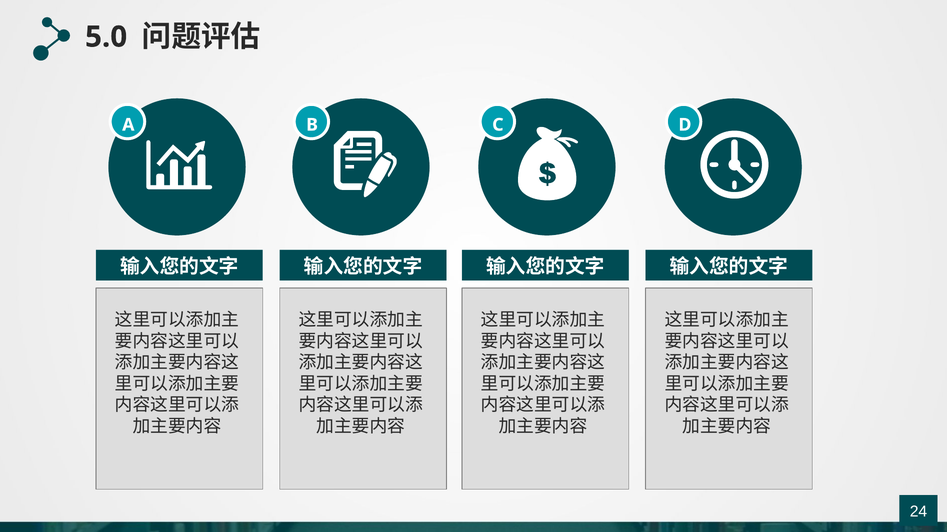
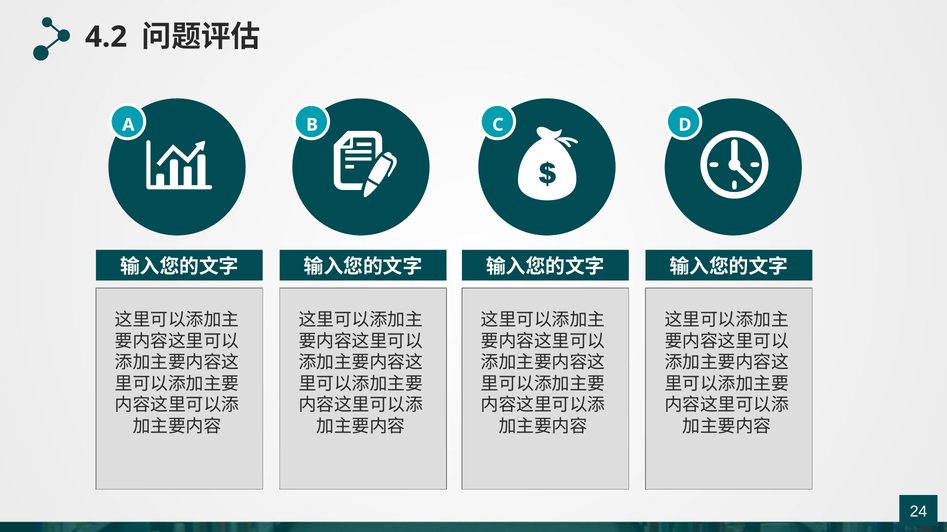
5.0: 5.0 -> 4.2
